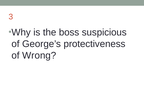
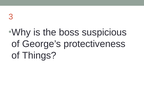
Wrong: Wrong -> Things
